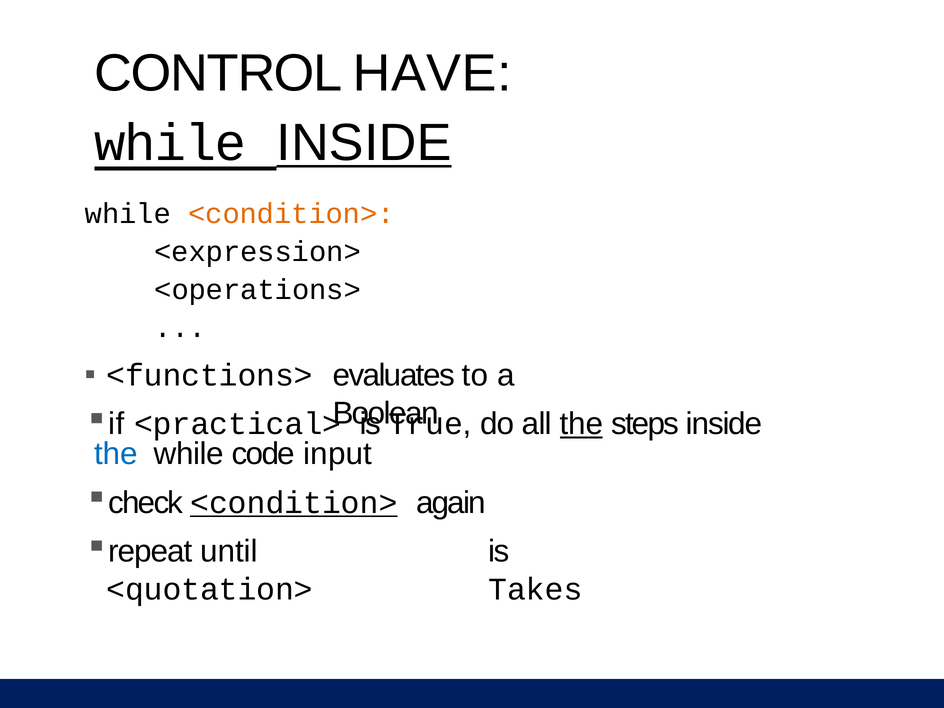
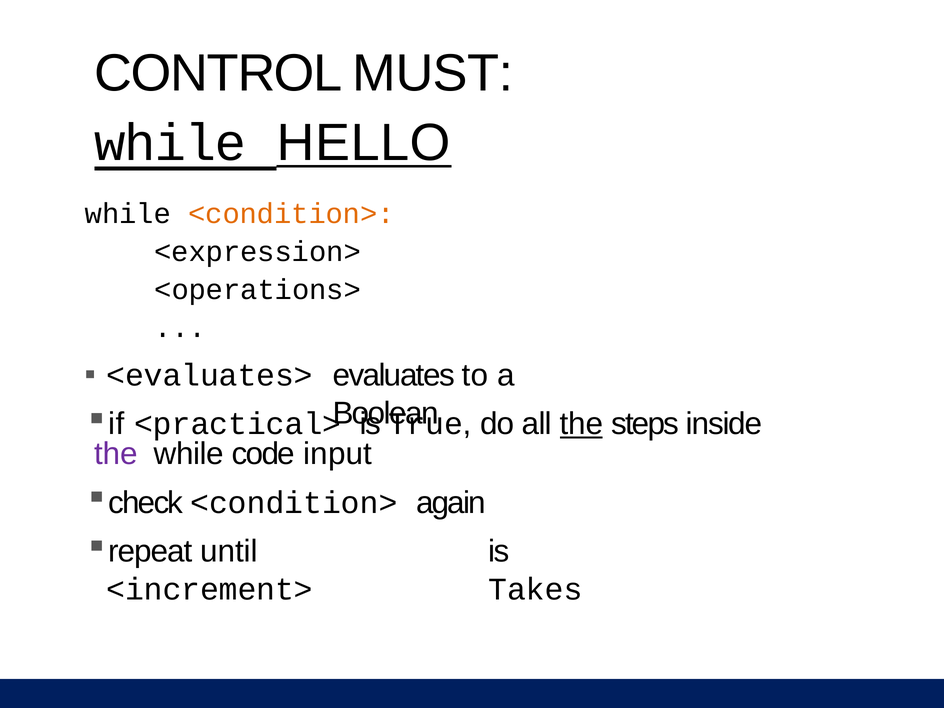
HAVE: HAVE -> MUST
while INSIDE: INSIDE -> HELLO
<functions>: <functions> -> <evaluates>
the at (116, 454) colour: blue -> purple
<condition> at (294, 503) underline: present -> none
<quotation>: <quotation> -> <increment>
